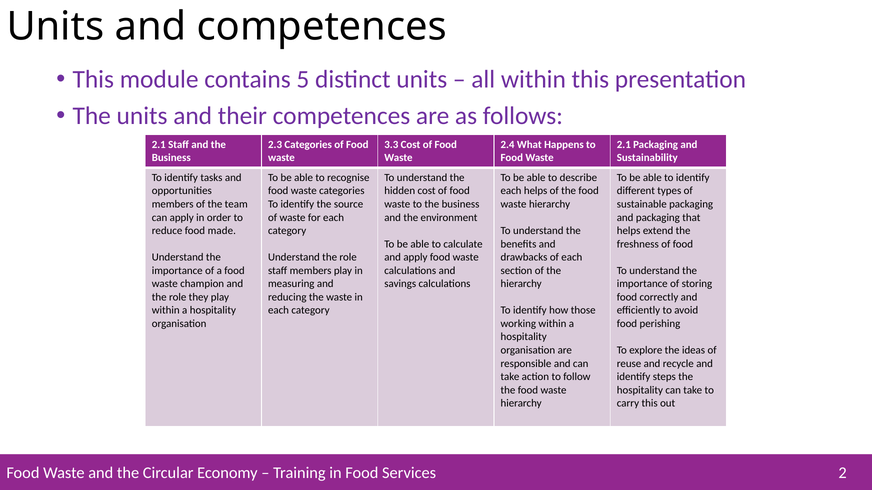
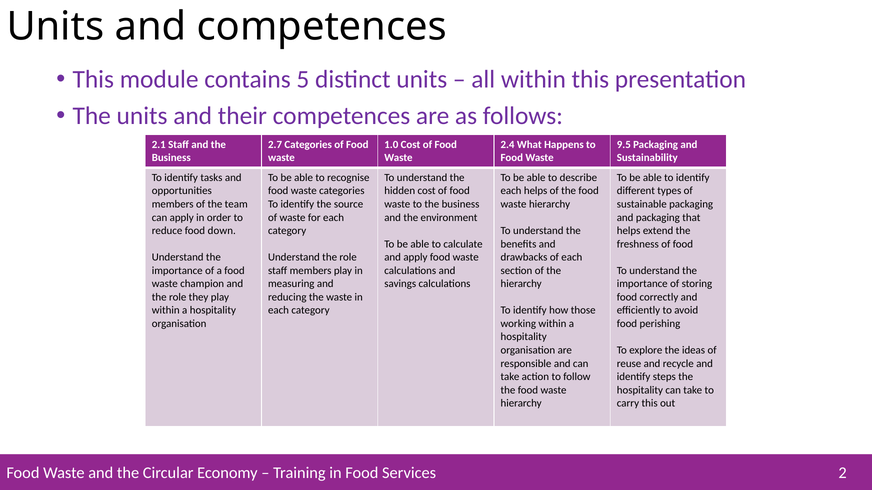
2.3: 2.3 -> 2.7
3.3: 3.3 -> 1.0
2.1 at (624, 145): 2.1 -> 9.5
made: made -> down
